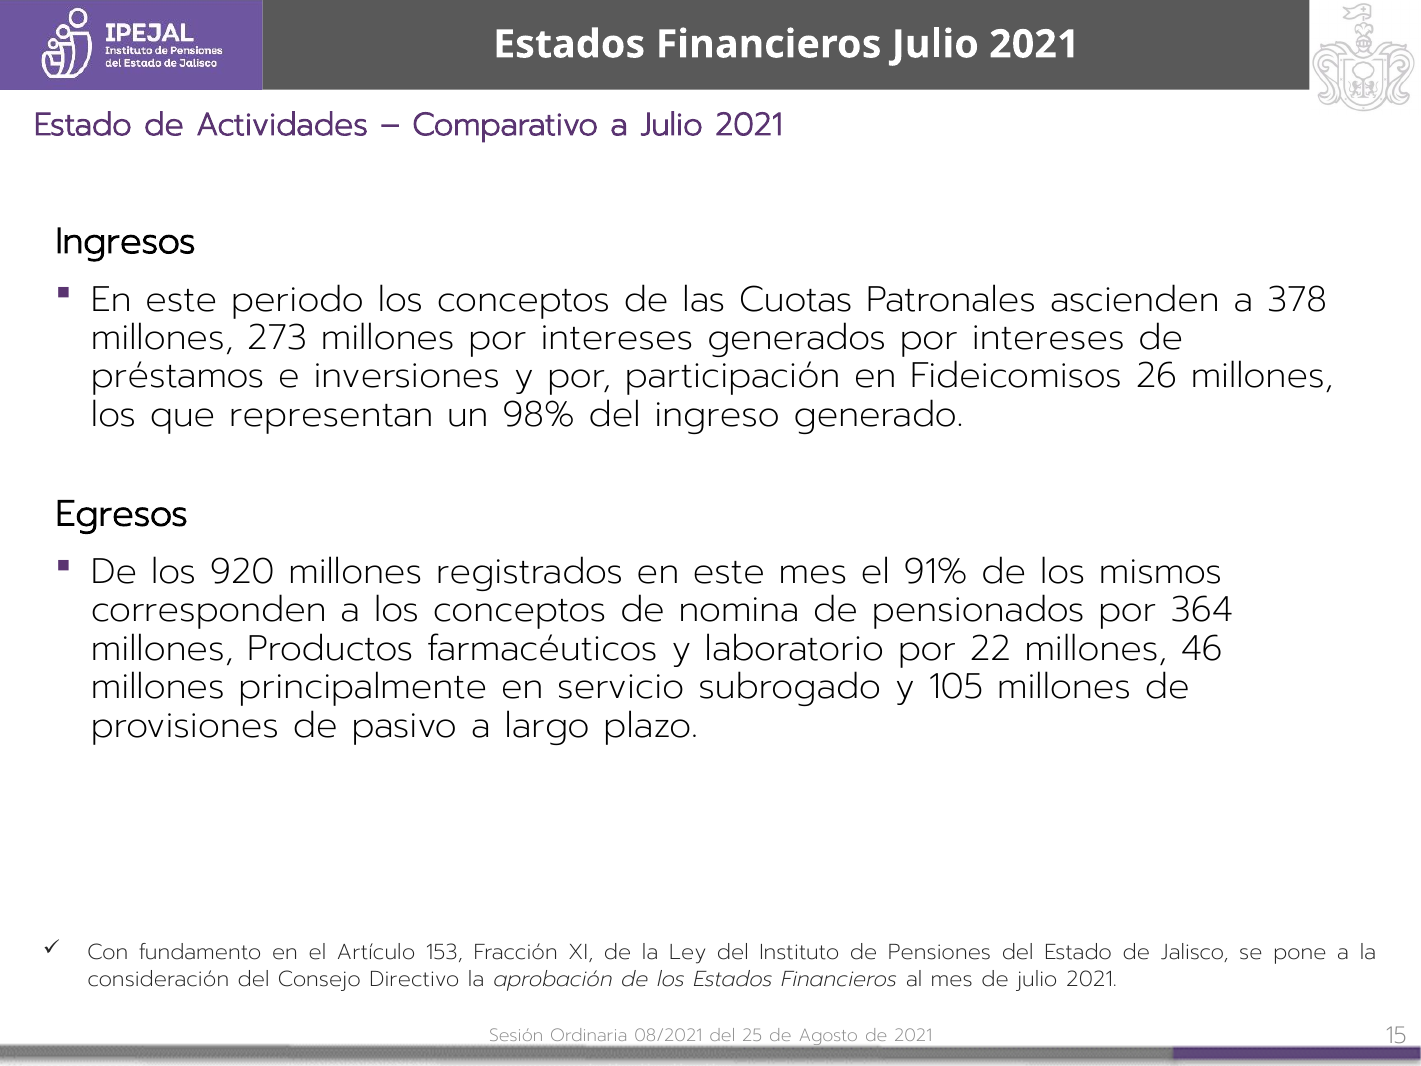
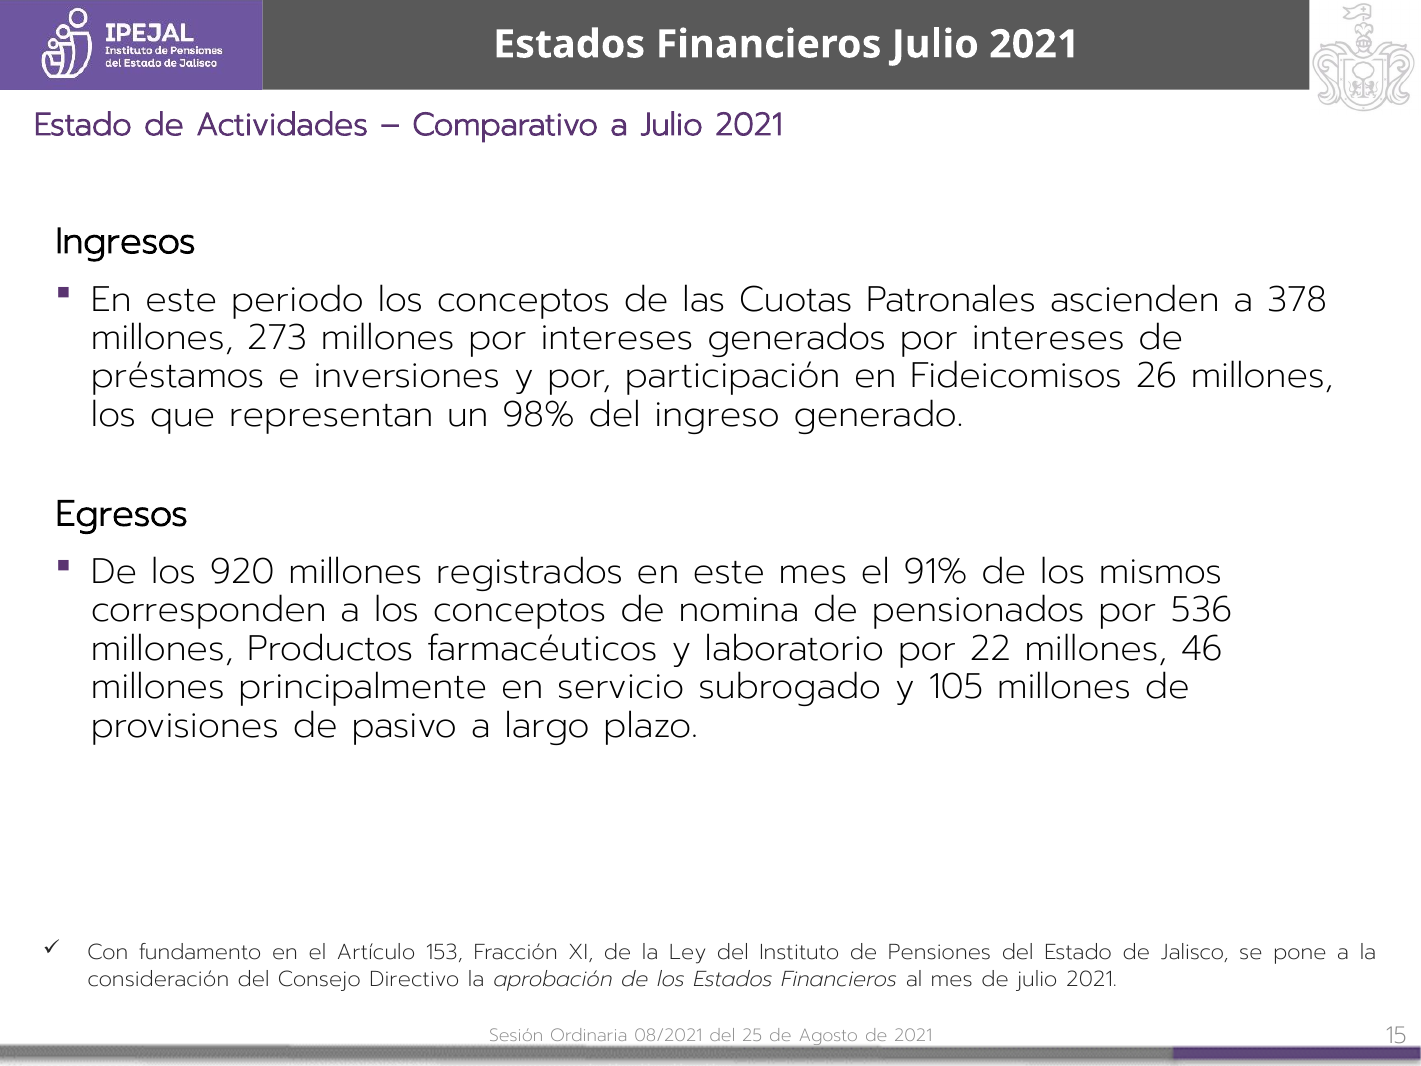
364: 364 -> 536
